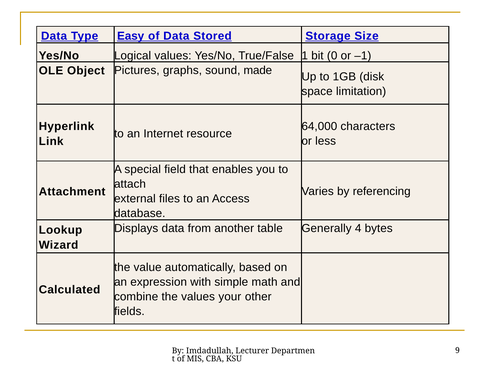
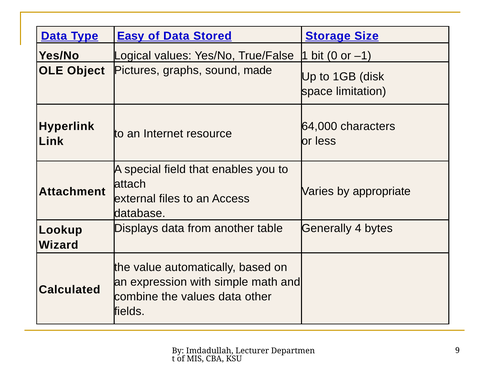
referencing: referencing -> appropriate
values your: your -> data
